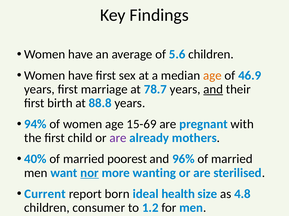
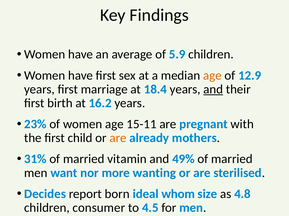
5.6: 5.6 -> 5.9
46.9: 46.9 -> 12.9
78.7: 78.7 -> 18.4
88.8: 88.8 -> 16.2
94%: 94% -> 23%
15-69: 15-69 -> 15-11
are at (118, 138) colour: purple -> orange
40%: 40% -> 31%
poorest: poorest -> vitamin
96%: 96% -> 49%
nor underline: present -> none
Current: Current -> Decides
health: health -> whom
1.2: 1.2 -> 4.5
